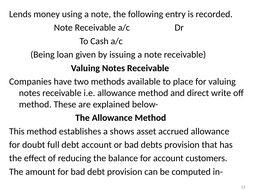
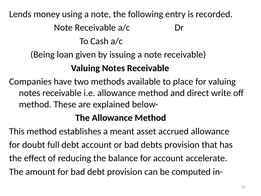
shows: shows -> meant
customers: customers -> accelerate
